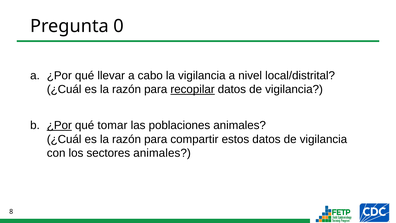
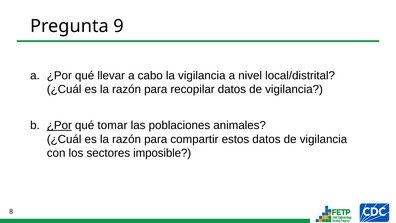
0: 0 -> 9
recopilar underline: present -> none
sectores animales: animales -> imposible
